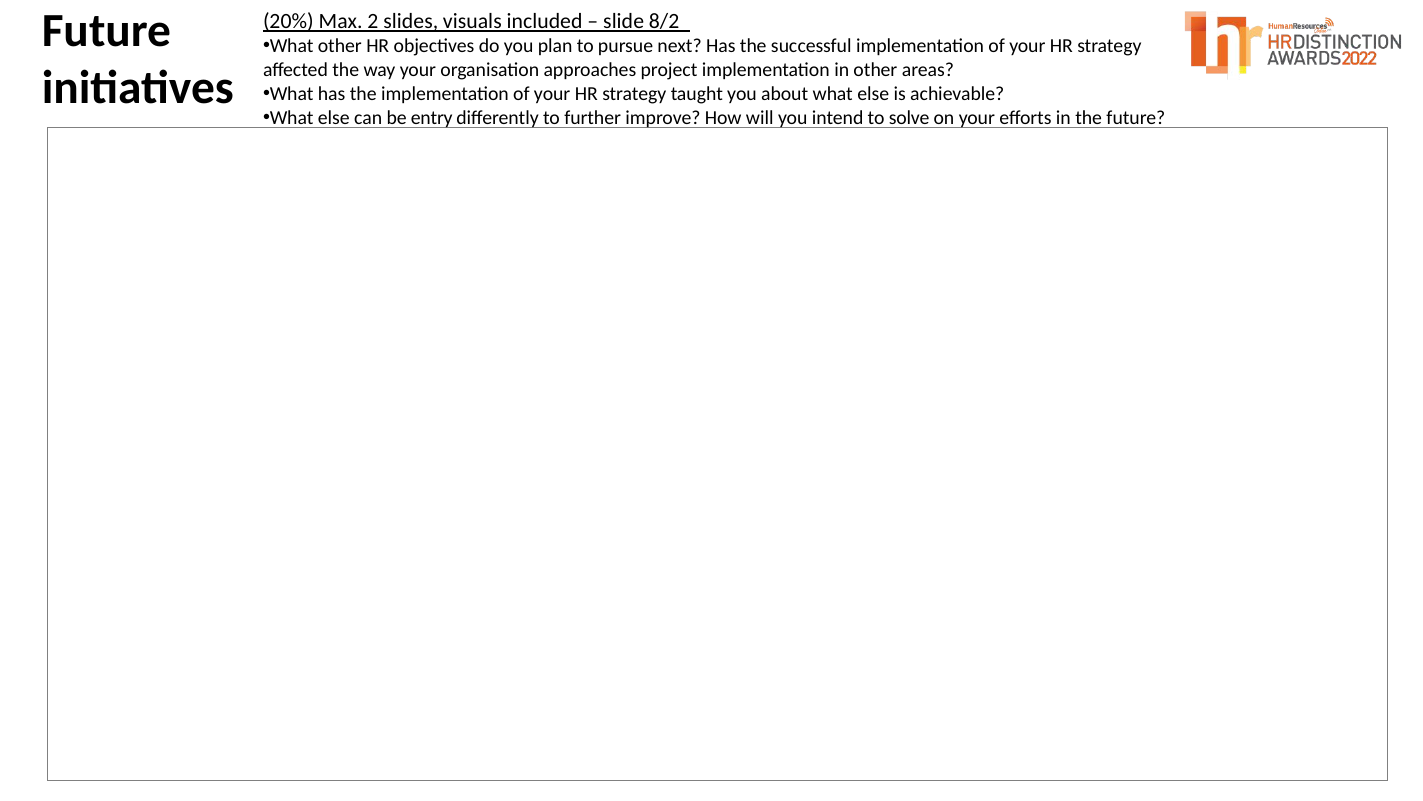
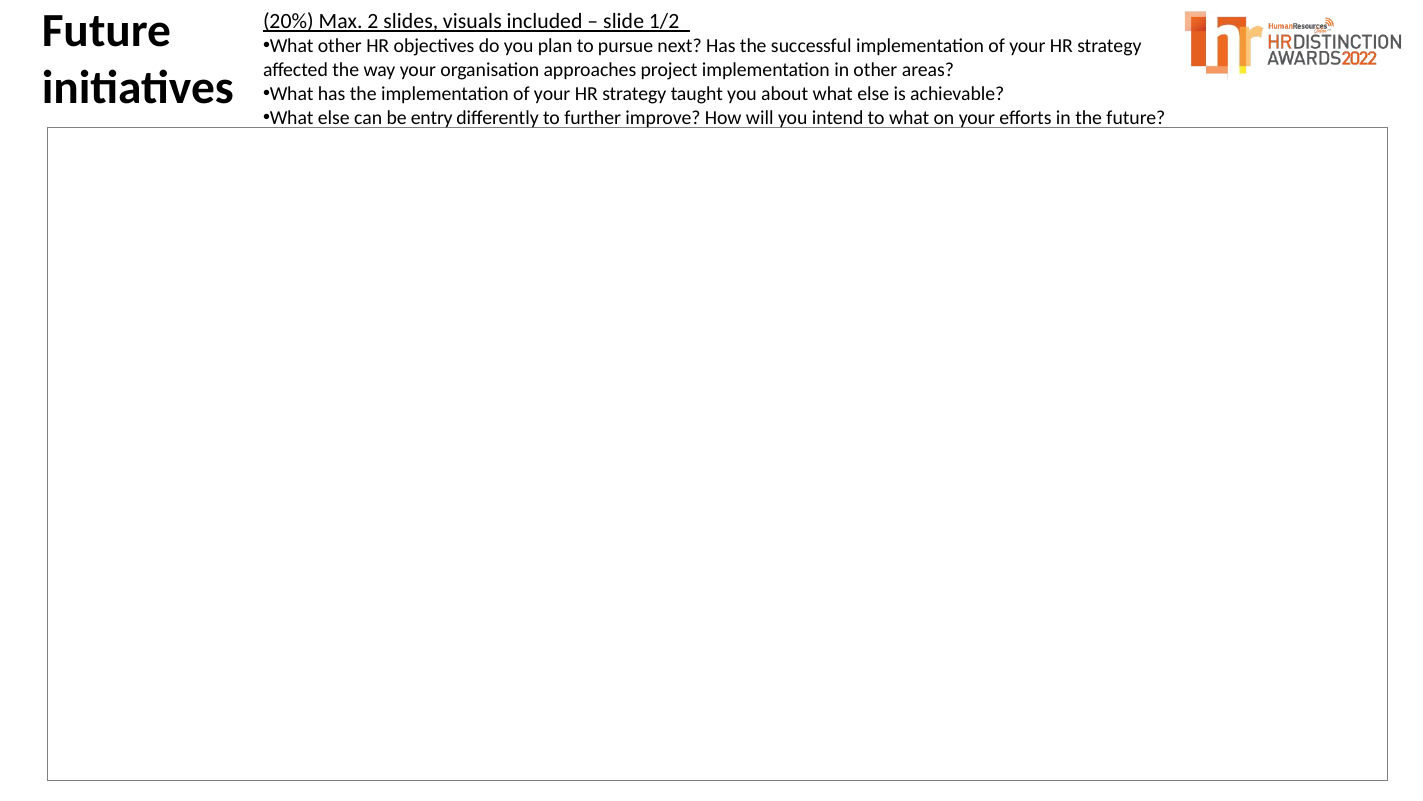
8/2: 8/2 -> 1/2
to solve: solve -> what
